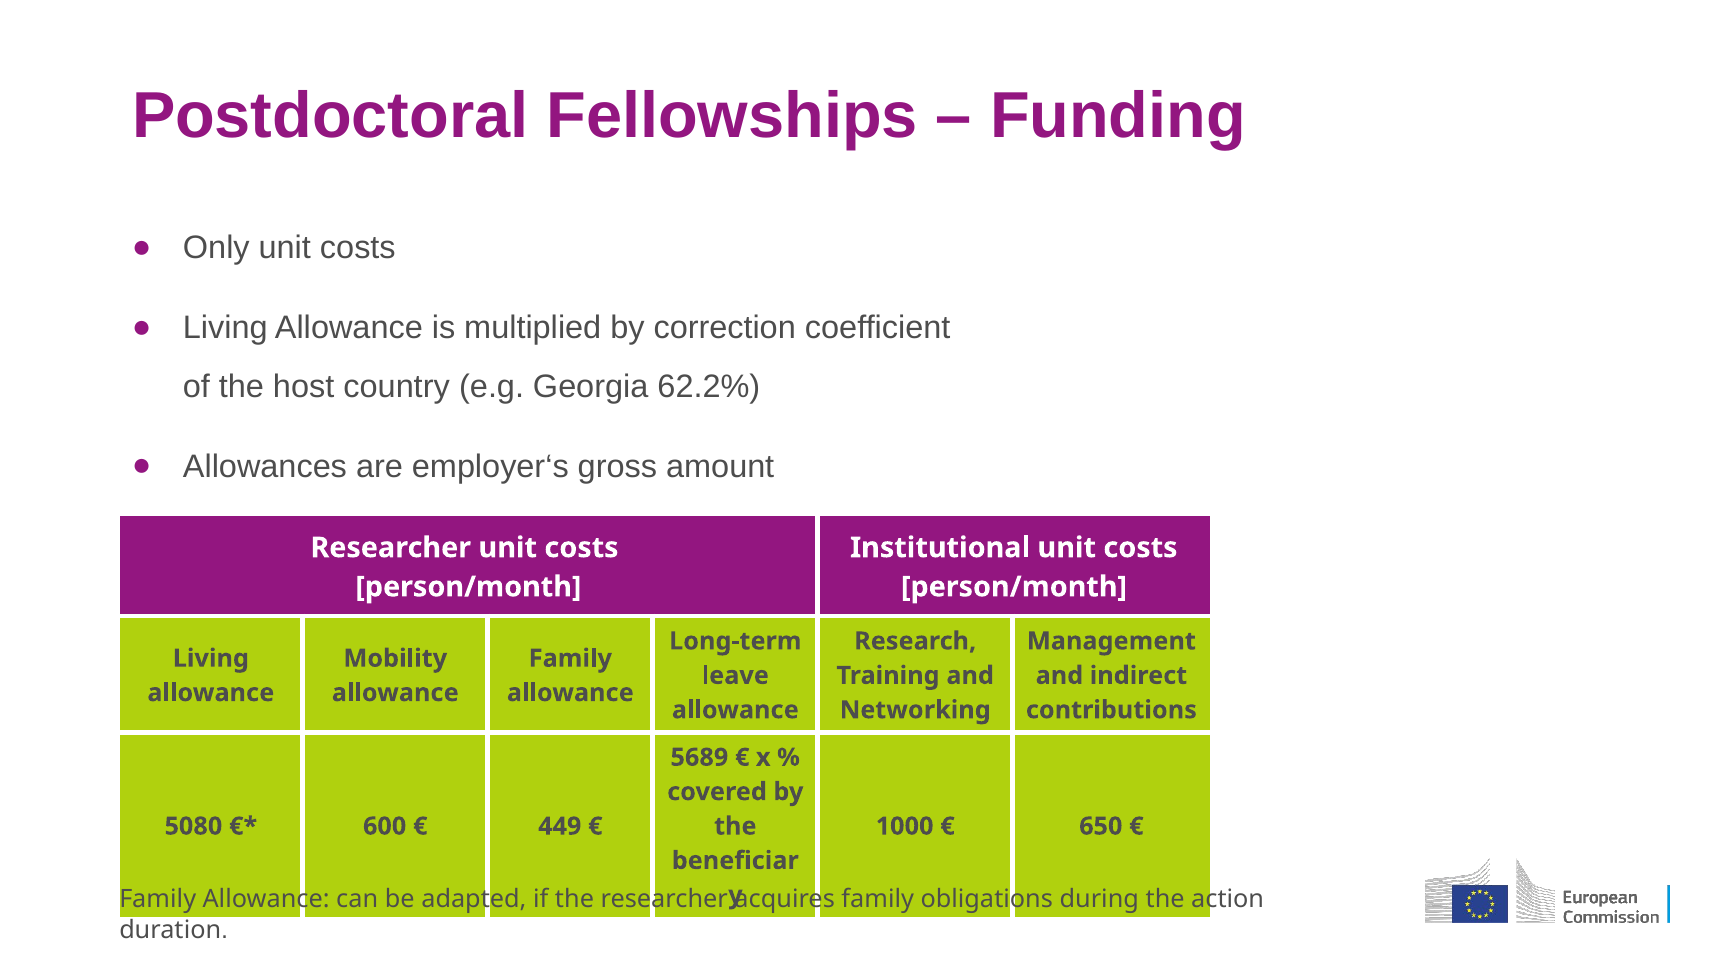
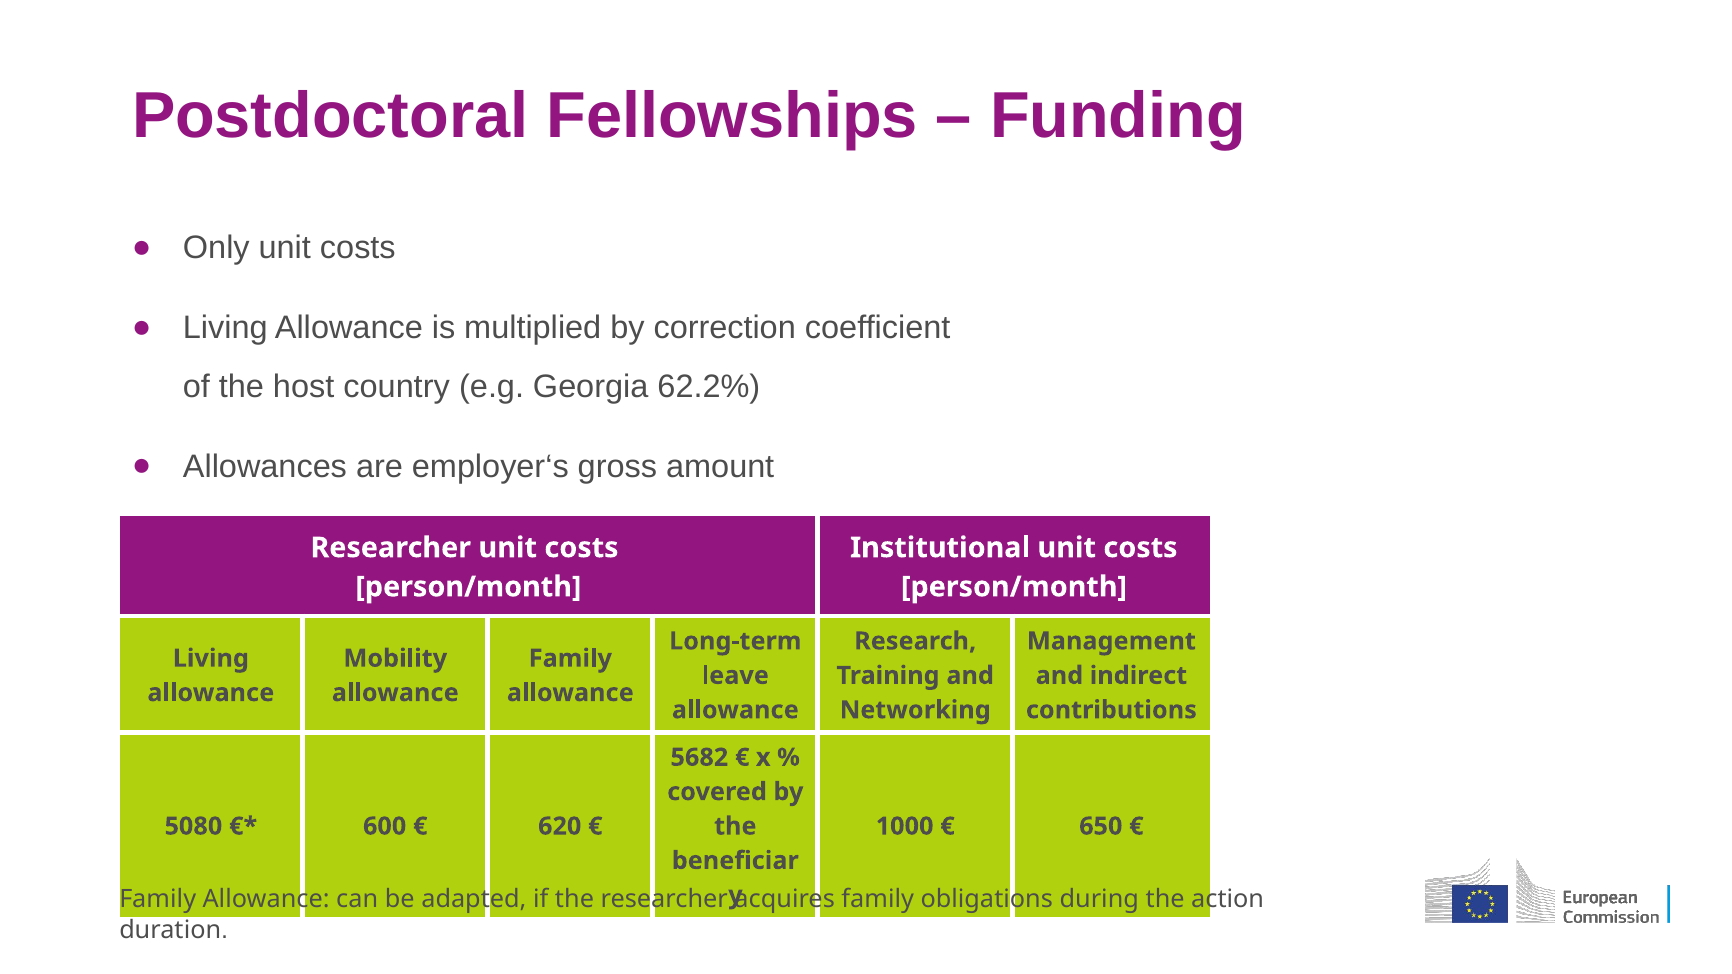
5689: 5689 -> 5682
449: 449 -> 620
